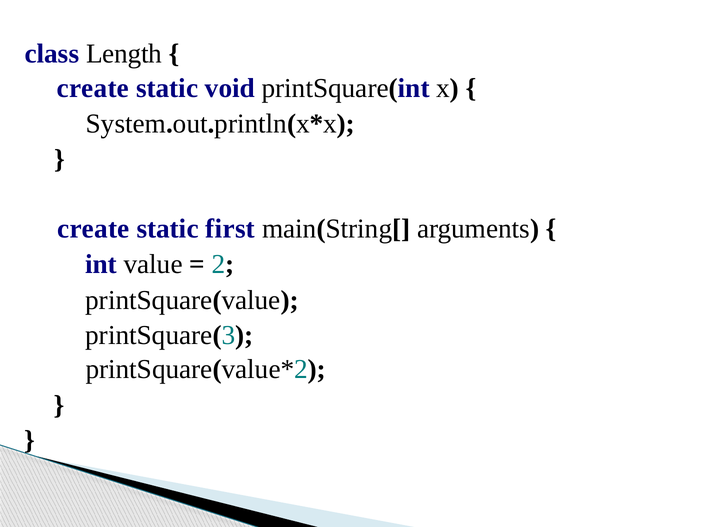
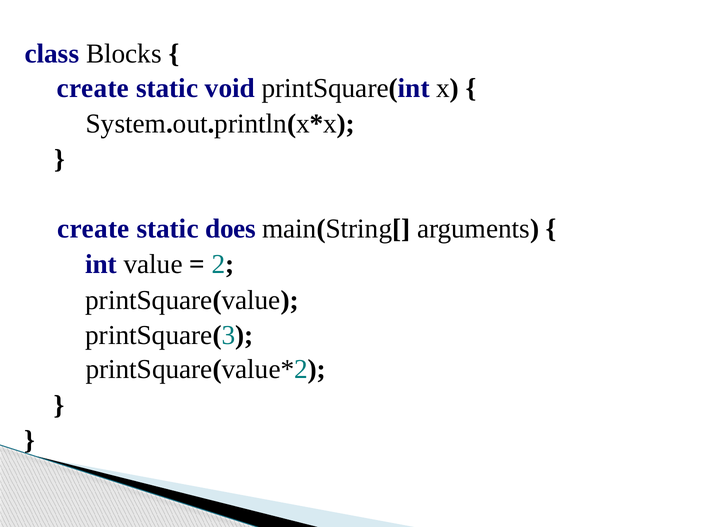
Length: Length -> Blocks
first: first -> does
